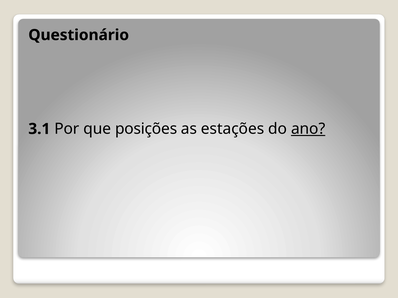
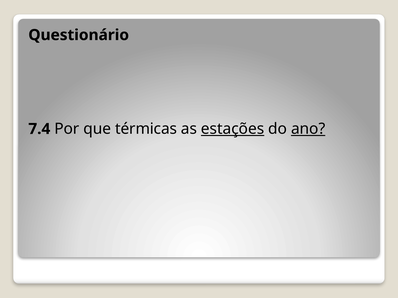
3.1: 3.1 -> 7.4
posições: posições -> térmicas
estações underline: none -> present
